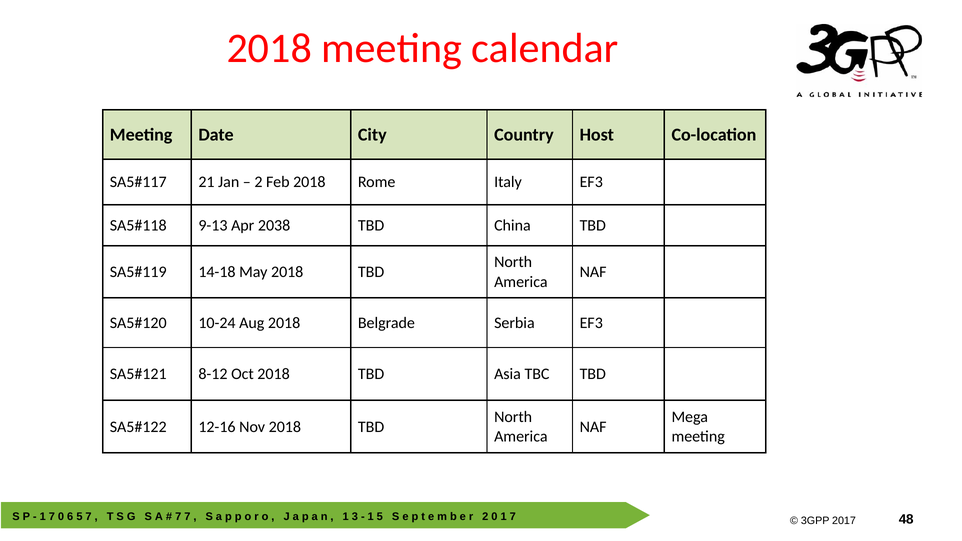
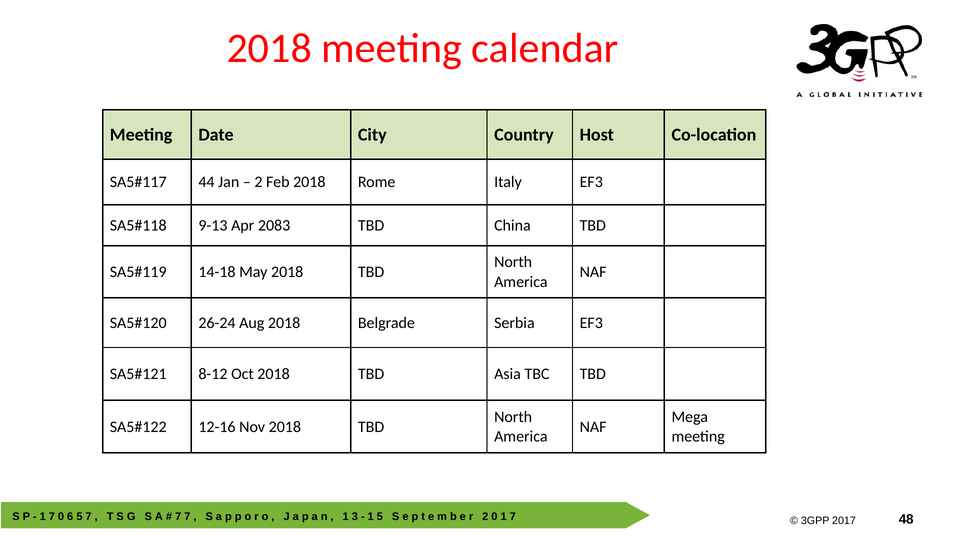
21: 21 -> 44
2038: 2038 -> 2083
10-24: 10-24 -> 26-24
